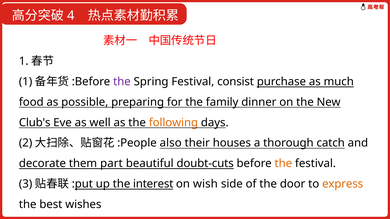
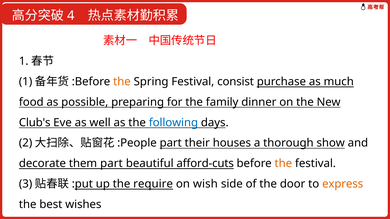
the at (122, 82) colour: purple -> orange
following colour: orange -> blue
also at (171, 143): also -> part
catch: catch -> show
doubt-cuts: doubt-cuts -> afford-cuts
interest: interest -> require
